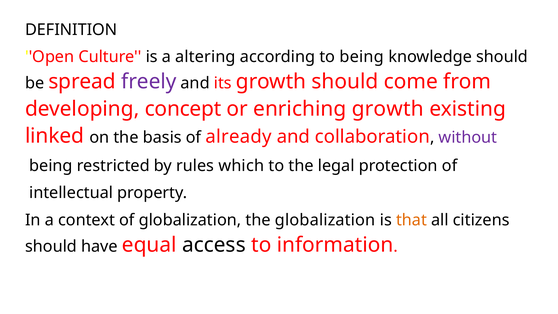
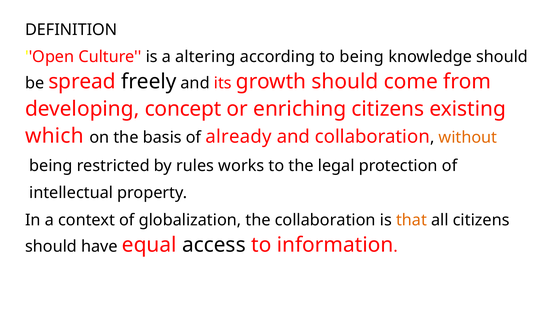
freely colour: purple -> black
enriching growth: growth -> citizens
linked: linked -> which
without colour: purple -> orange
which: which -> works
the globalization: globalization -> collaboration
